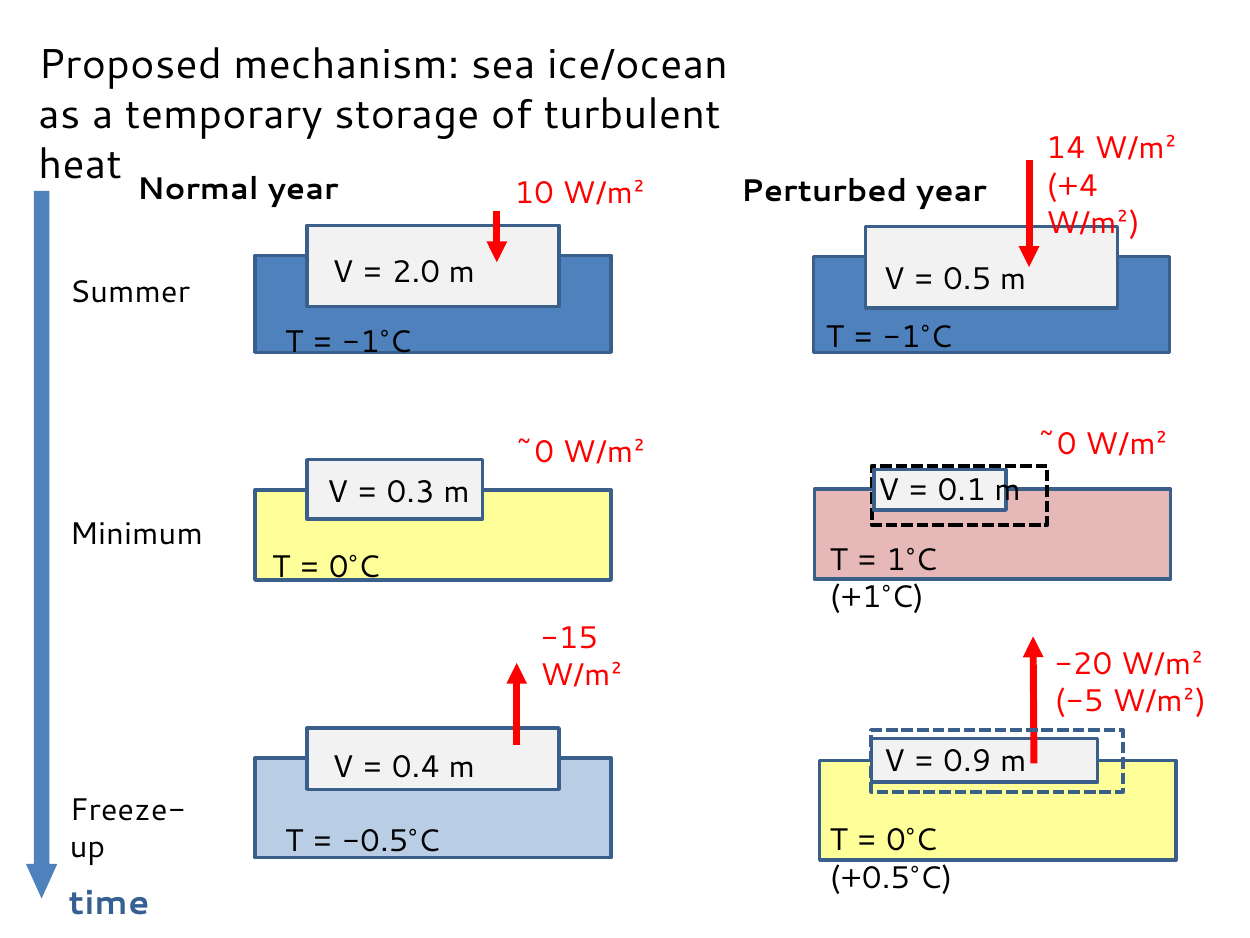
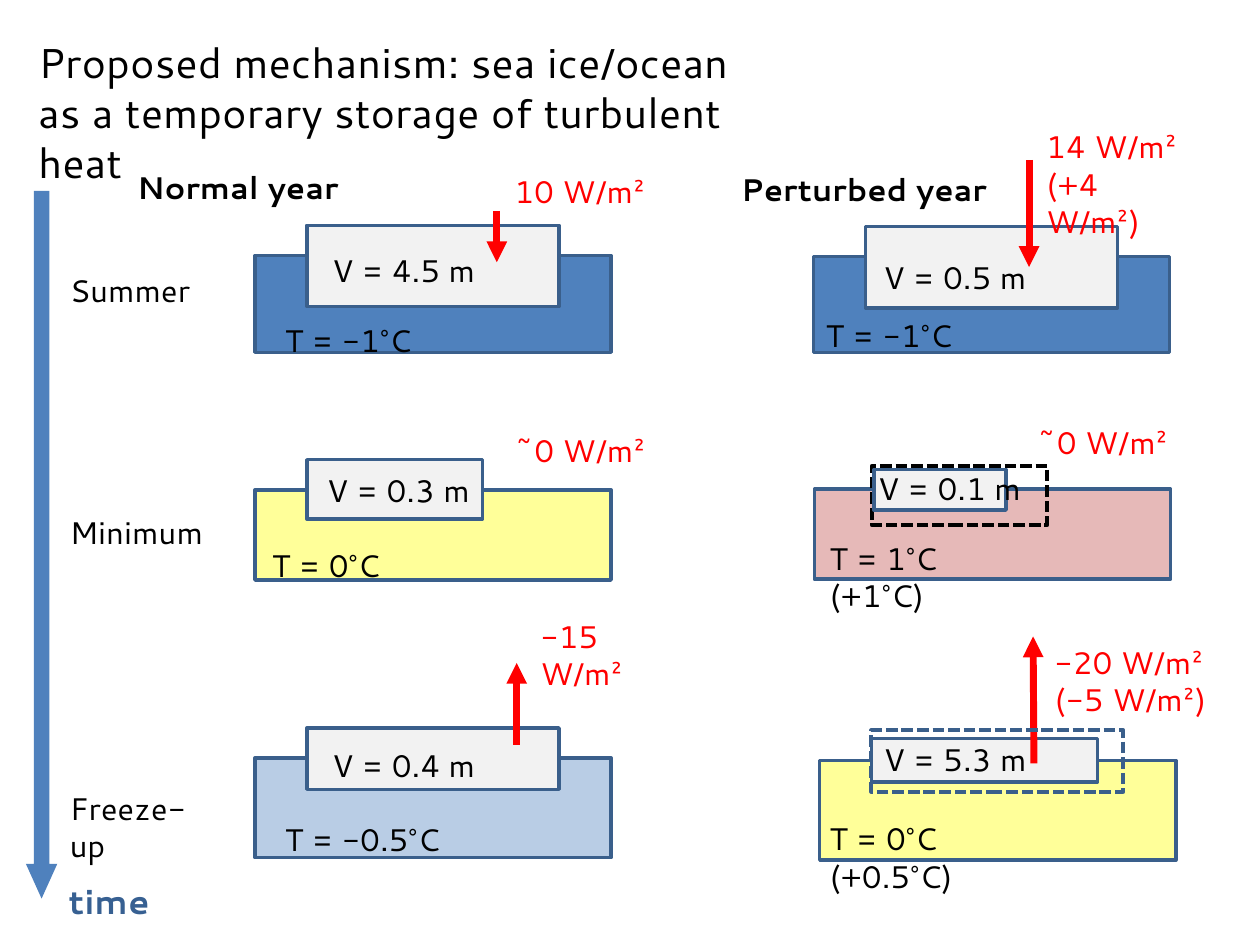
2.0: 2.0 -> 4.5
0.9: 0.9 -> 5.3
